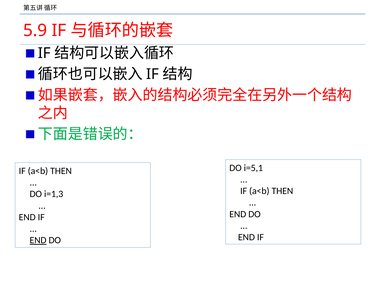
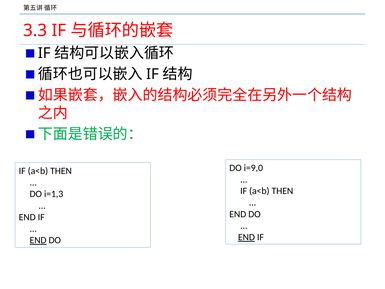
5.9: 5.9 -> 3.3
i=5,1: i=5,1 -> i=9,0
END at (246, 237) underline: none -> present
